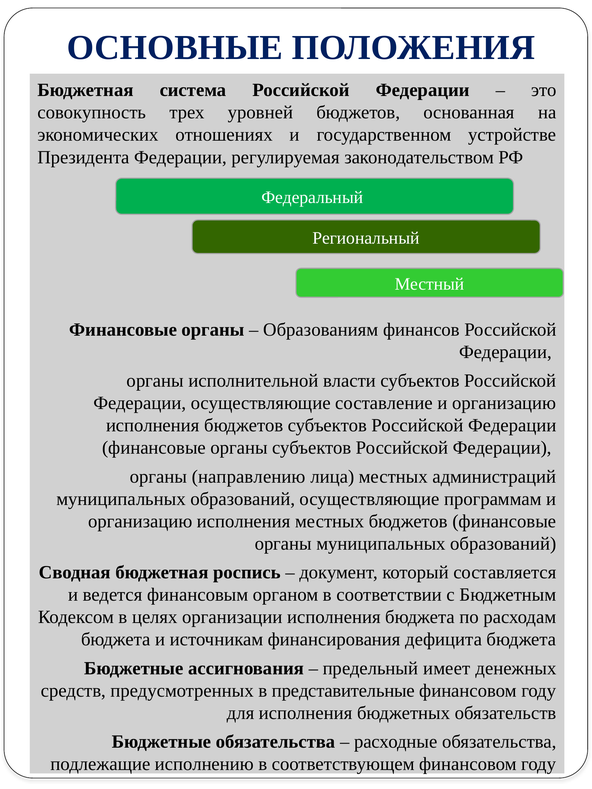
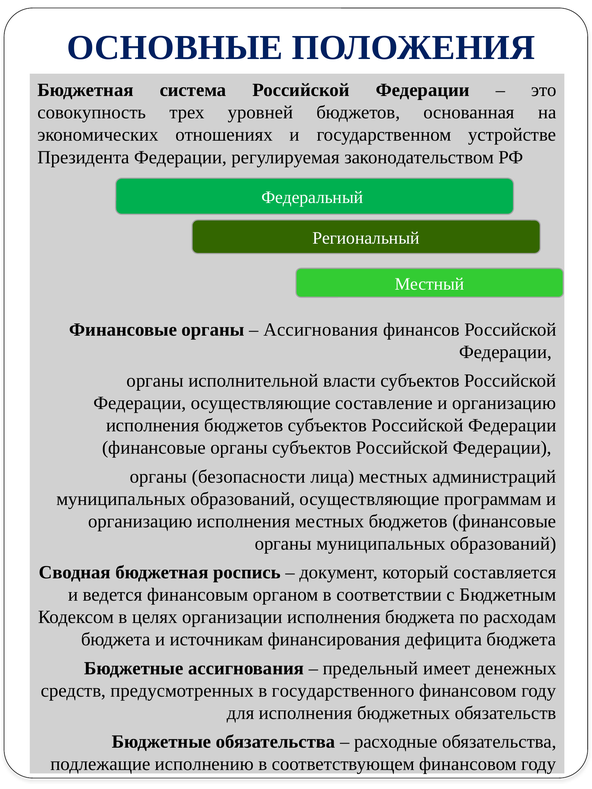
Образованиям at (321, 330): Образованиям -> Ассигнования
направлению: направлению -> безопасности
представительные: представительные -> государственного
